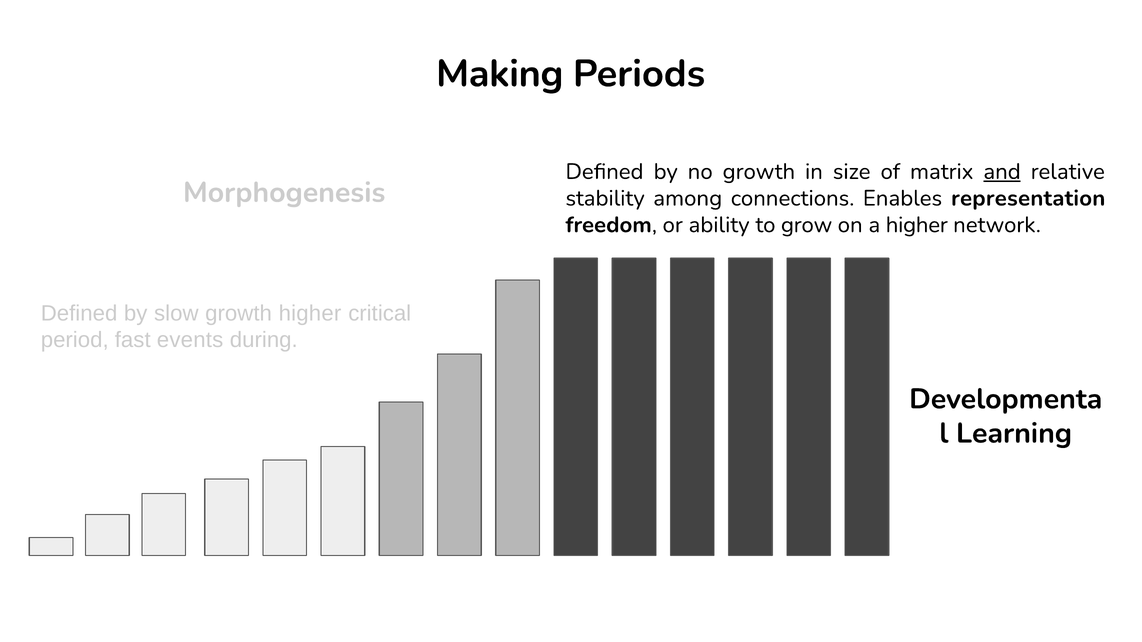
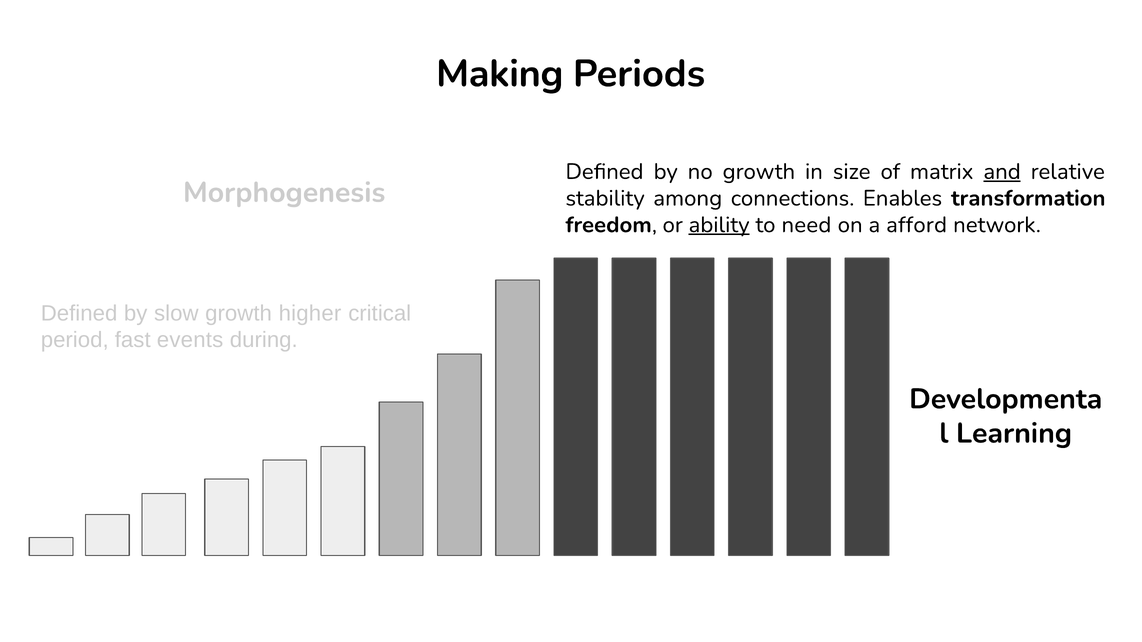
representation: representation -> transformation
ability underline: none -> present
grow: grow -> need
a higher: higher -> afford
